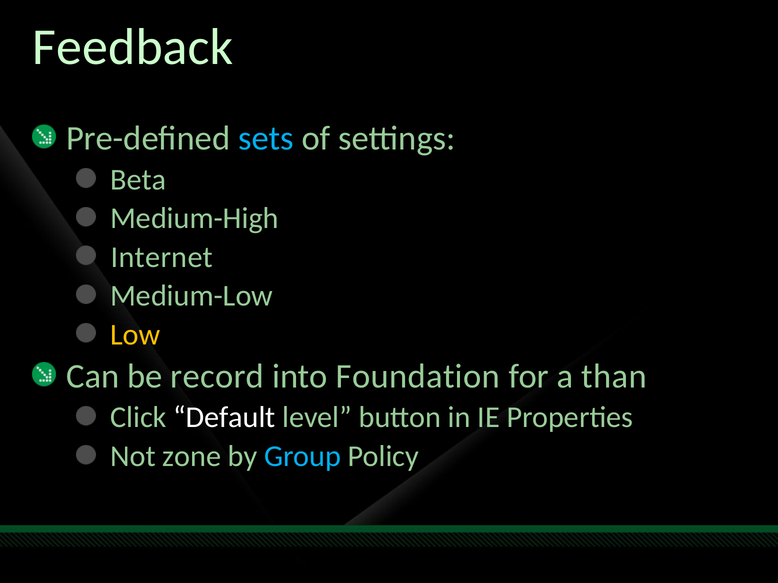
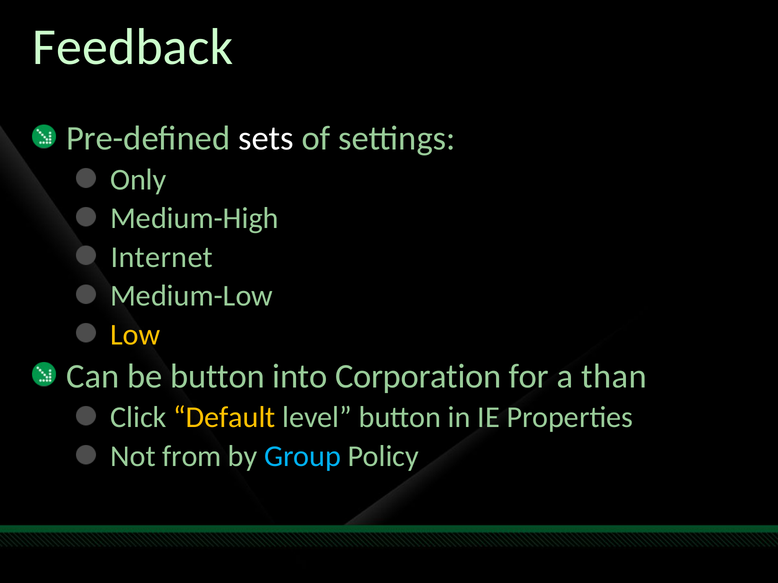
sets colour: light blue -> white
Beta: Beta -> Only
be record: record -> button
Foundation: Foundation -> Corporation
Default colour: white -> yellow
zone: zone -> from
